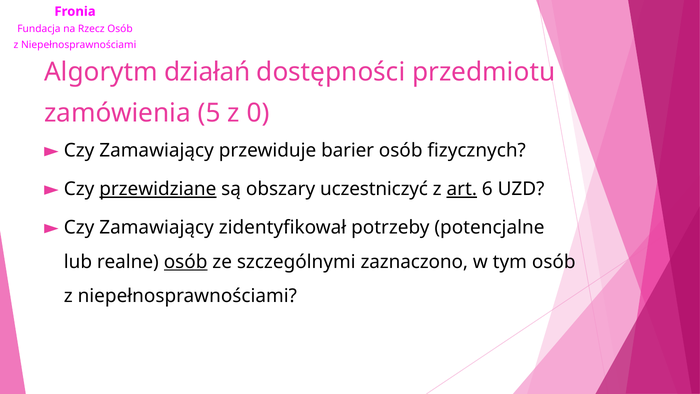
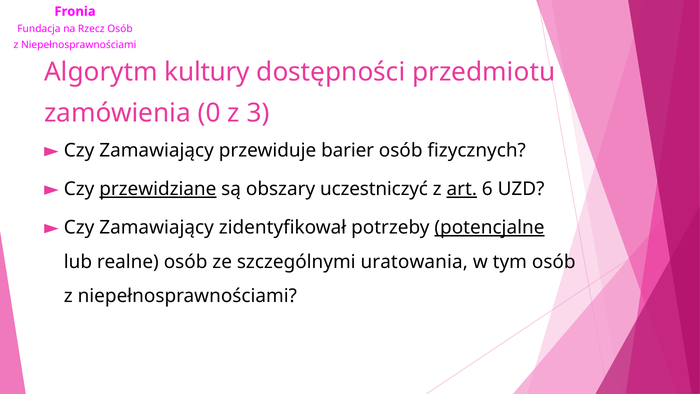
działań: działań -> kultury
5: 5 -> 0
0: 0 -> 3
potencjalne underline: none -> present
osób at (186, 262) underline: present -> none
zaznaczono: zaznaczono -> uratowania
